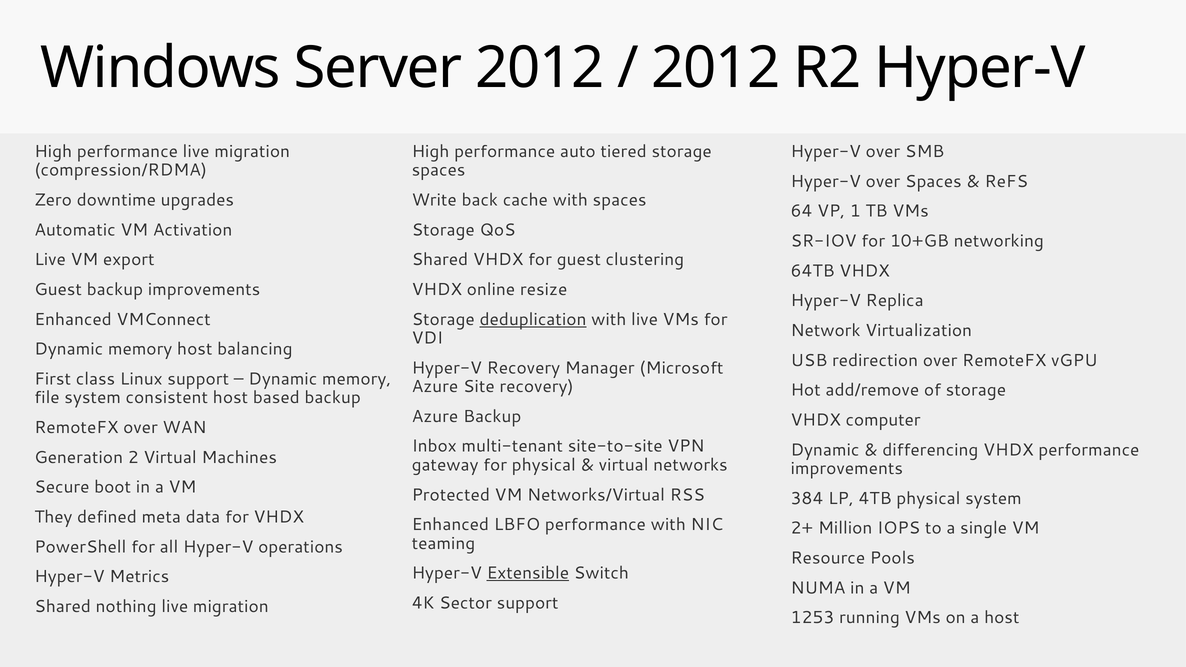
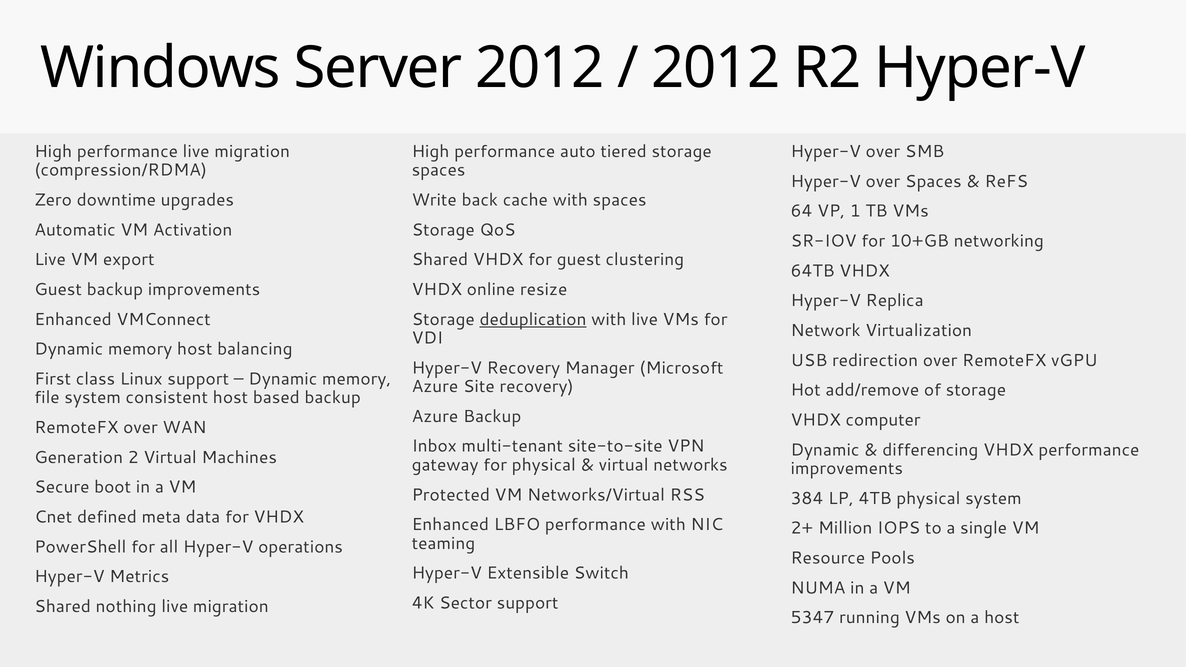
They: They -> Cnet
Extensible underline: present -> none
1253: 1253 -> 5347
